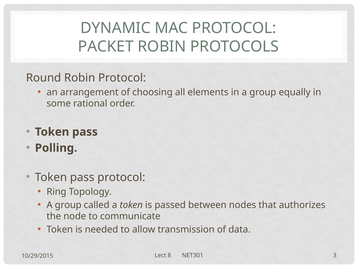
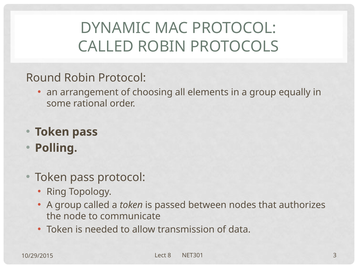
PACKET at (106, 47): PACKET -> CALLED
